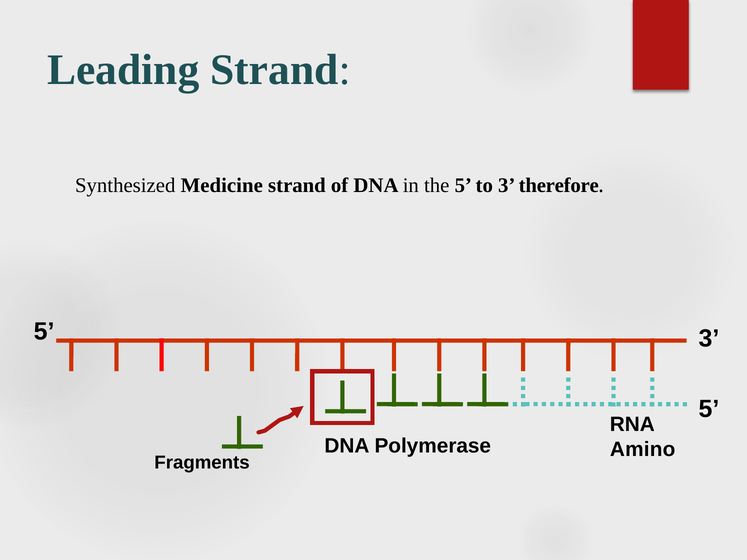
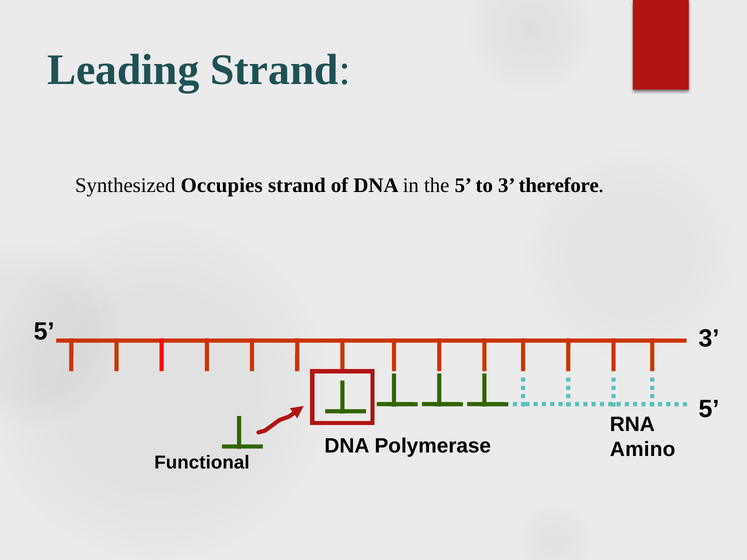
Medicine: Medicine -> Occupies
Fragments: Fragments -> Functional
